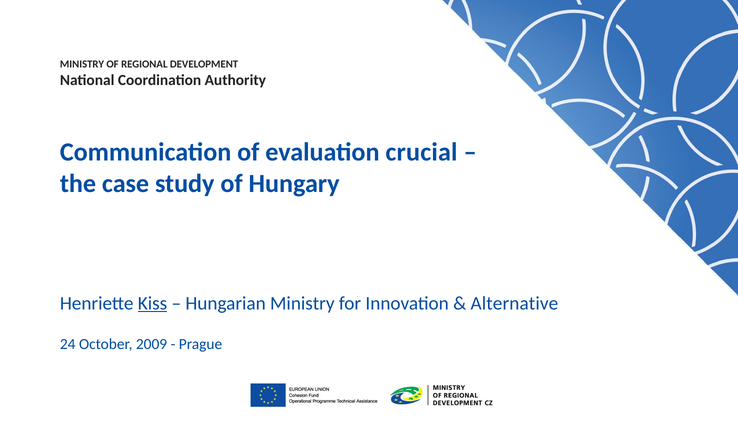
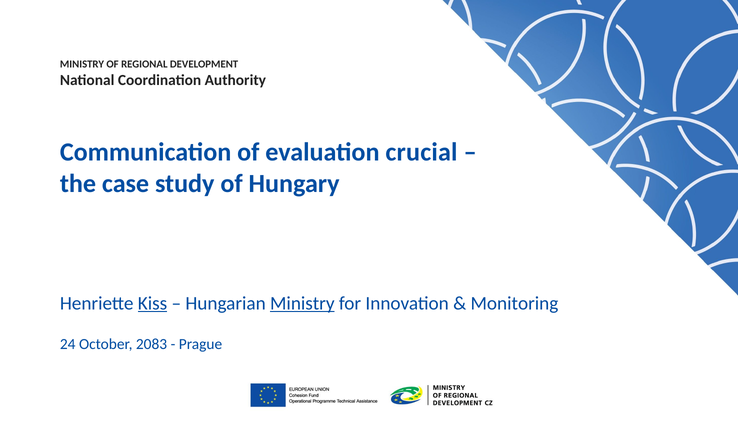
Ministry at (302, 303) underline: none -> present
Alternative: Alternative -> Monitoring
2009: 2009 -> 2083
